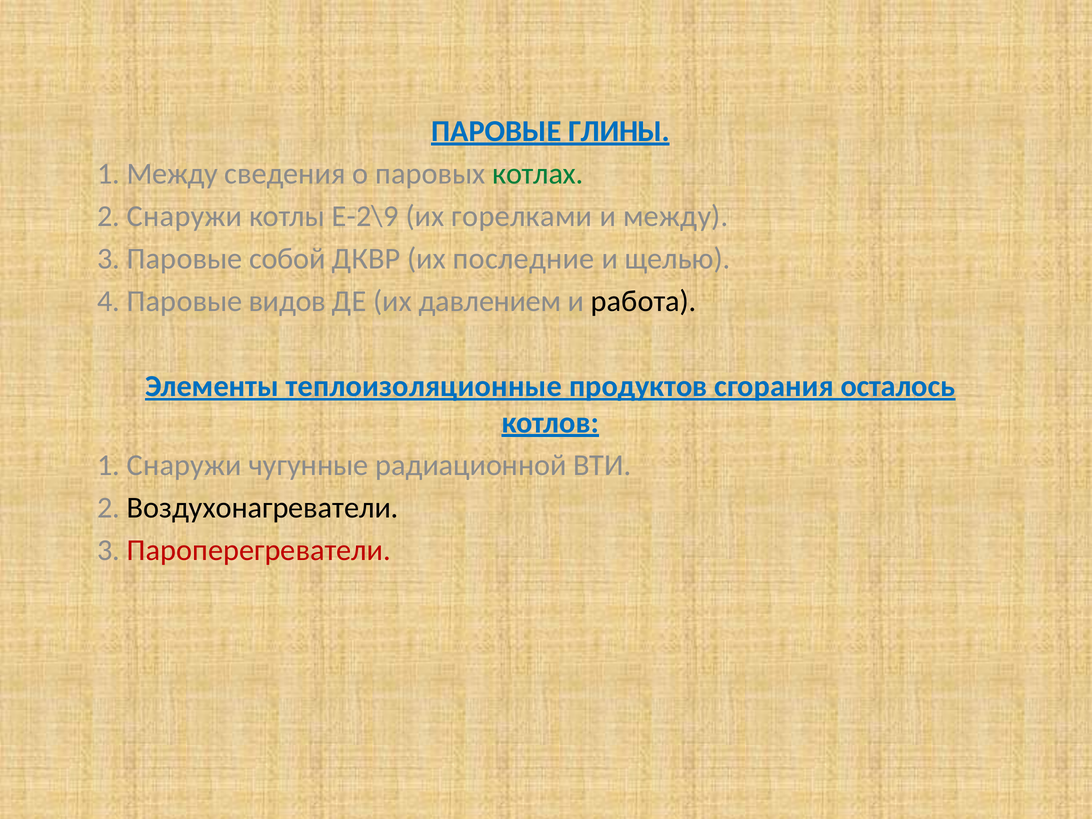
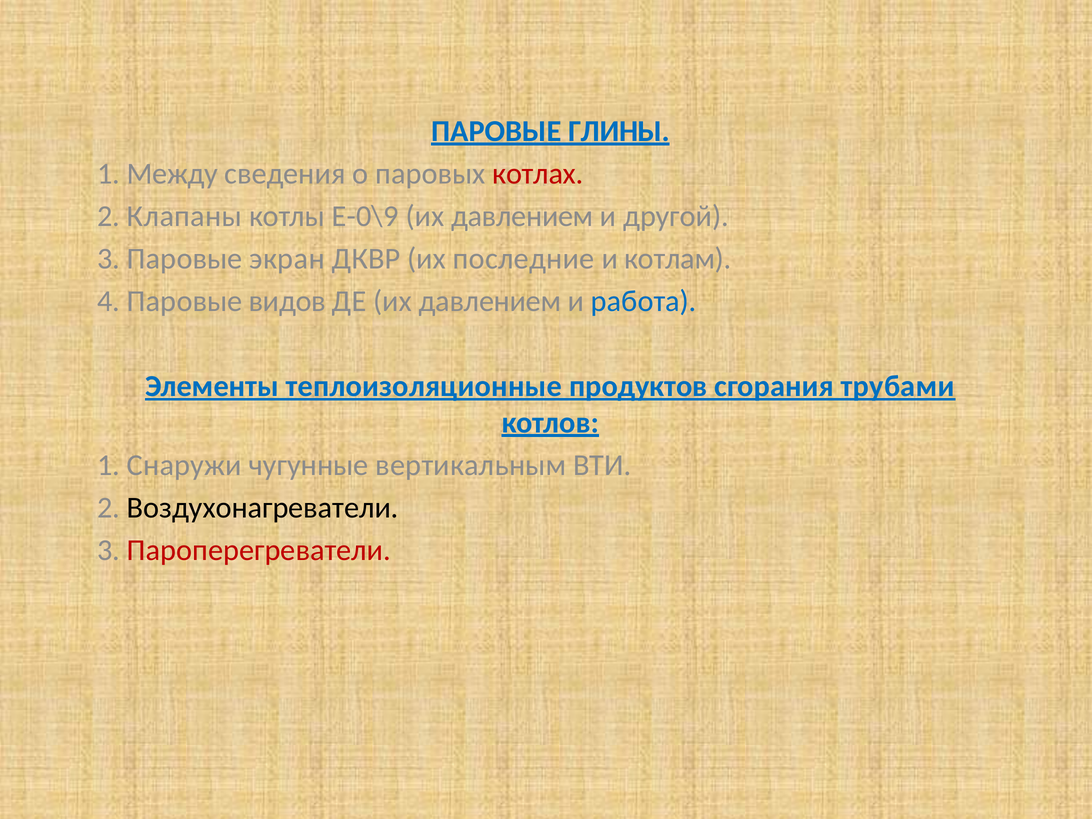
котлах colour: green -> red
2 Снаружи: Снаружи -> Клапаны
Е-2\9: Е-2\9 -> Е-0\9
горелками at (522, 216): горелками -> давлением
и между: между -> другой
собой: собой -> экран
щелью: щелью -> котлам
работа colour: black -> blue
осталось: осталось -> трубами
радиационной: радиационной -> вертикальным
